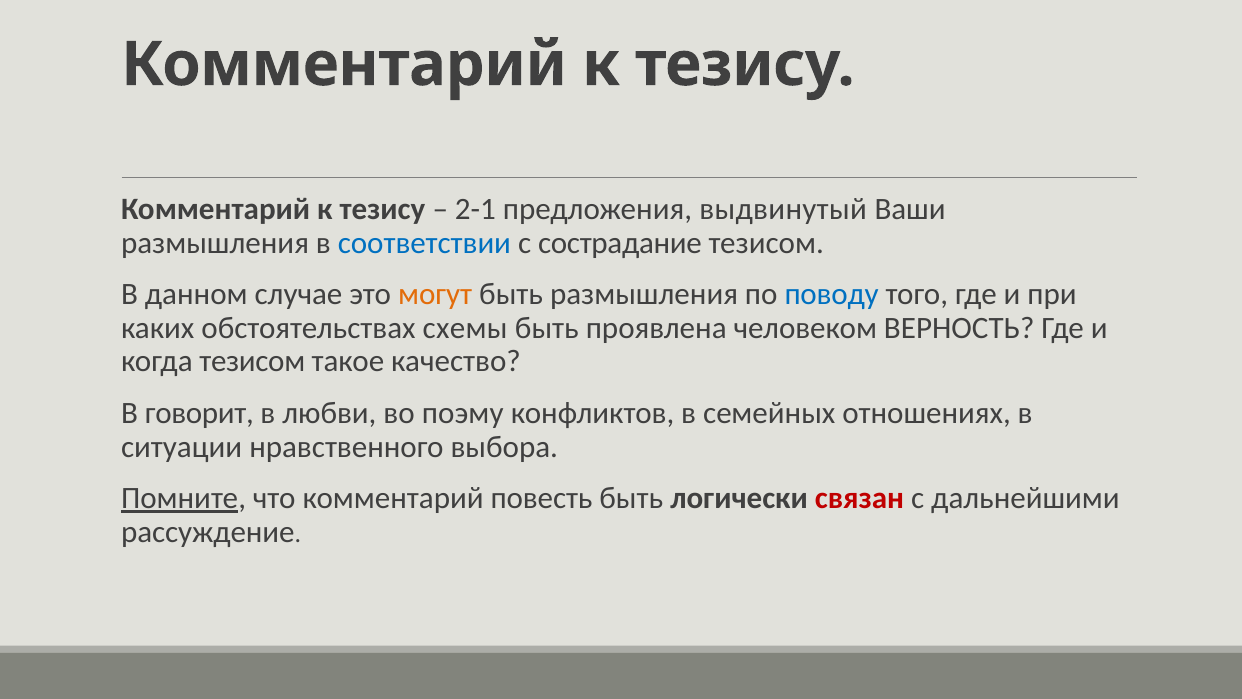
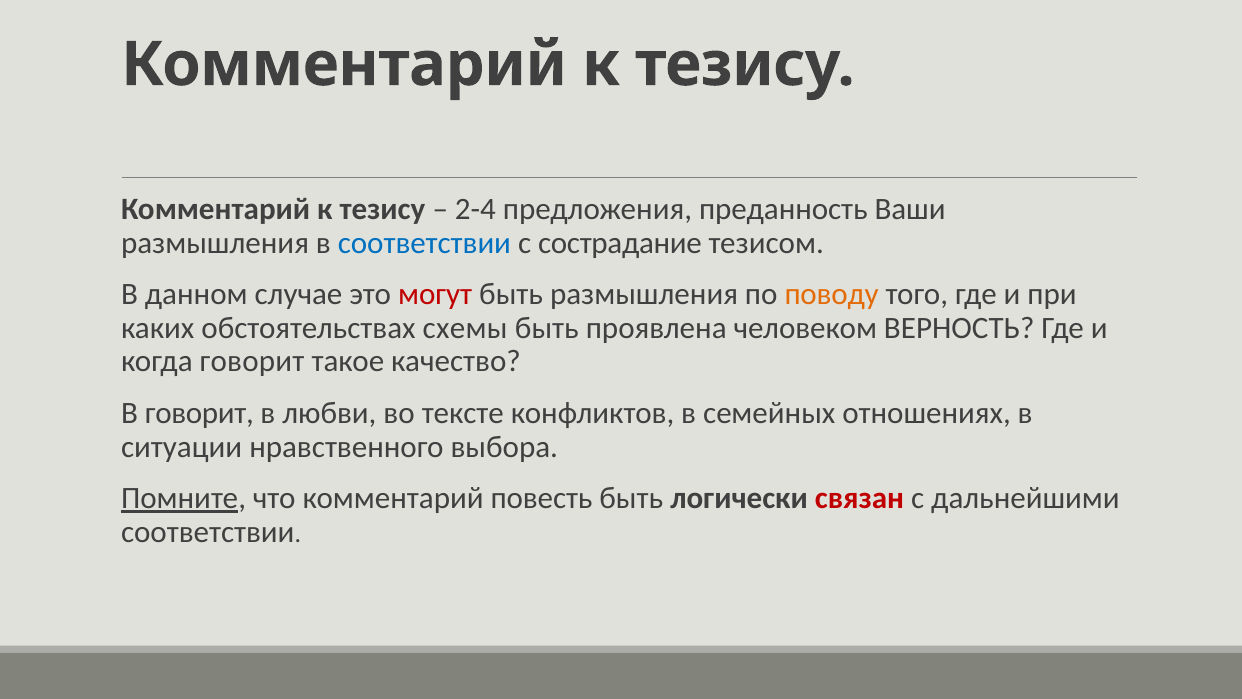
2-1: 2-1 -> 2-4
выдвинутый: выдвинутый -> преданность
могут colour: orange -> red
поводу colour: blue -> orange
когда тезисом: тезисом -> говорит
поэму: поэму -> тексте
рассуждение at (208, 532): рассуждение -> соответствии
